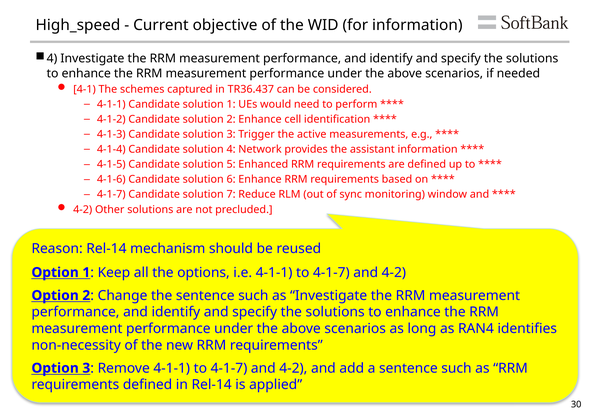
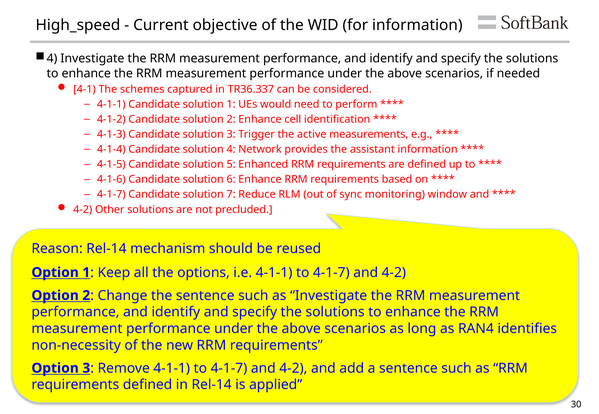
TR36.437: TR36.437 -> TR36.337
